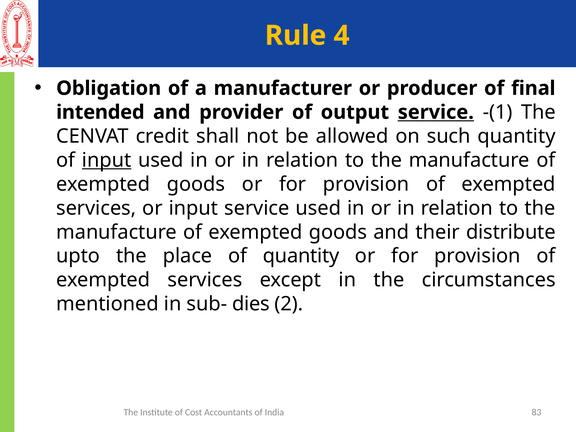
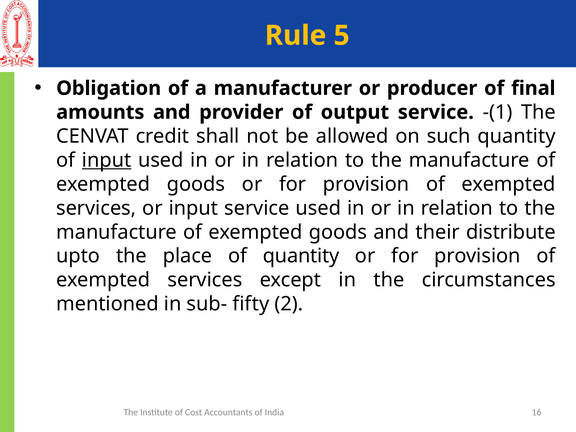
4: 4 -> 5
intended: intended -> amounts
service at (436, 112) underline: present -> none
dies: dies -> fifty
83: 83 -> 16
